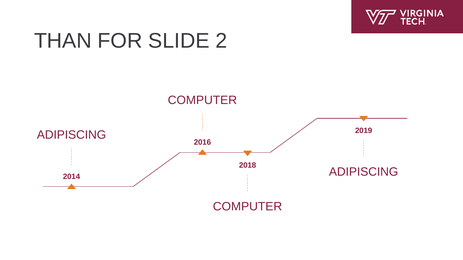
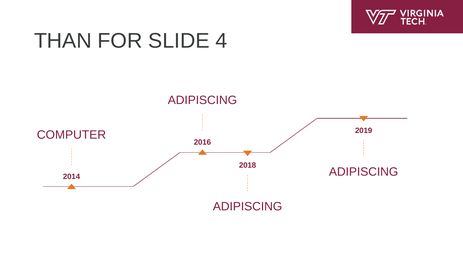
2: 2 -> 4
COMPUTER at (202, 101): COMPUTER -> ADIPISCING
ADIPISCING at (72, 135): ADIPISCING -> COMPUTER
COMPUTER at (248, 207): COMPUTER -> ADIPISCING
